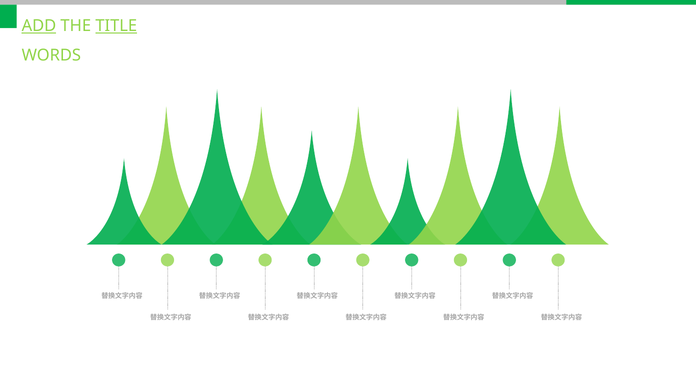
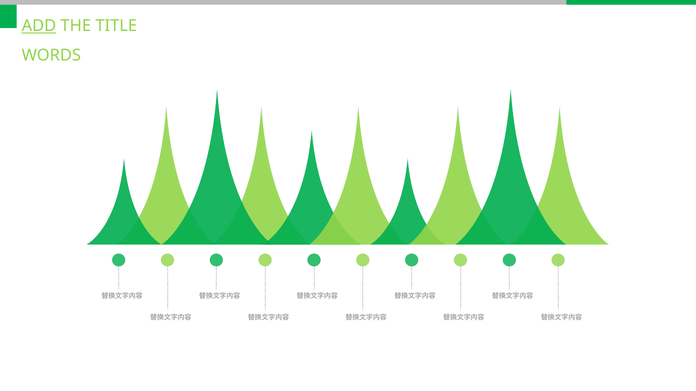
TITLE underline: present -> none
